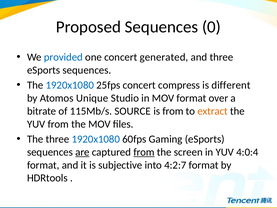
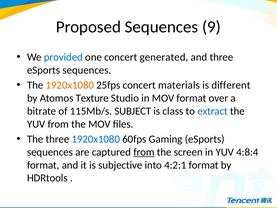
0: 0 -> 9
1920x1080 at (70, 85) colour: blue -> orange
compress: compress -> materials
Unique: Unique -> Texture
SOURCE: SOURCE -> SUBJECT
is from: from -> class
extract colour: orange -> blue
are underline: present -> none
4:0:4: 4:0:4 -> 4:8:4
4:2:7: 4:2:7 -> 4:2:1
